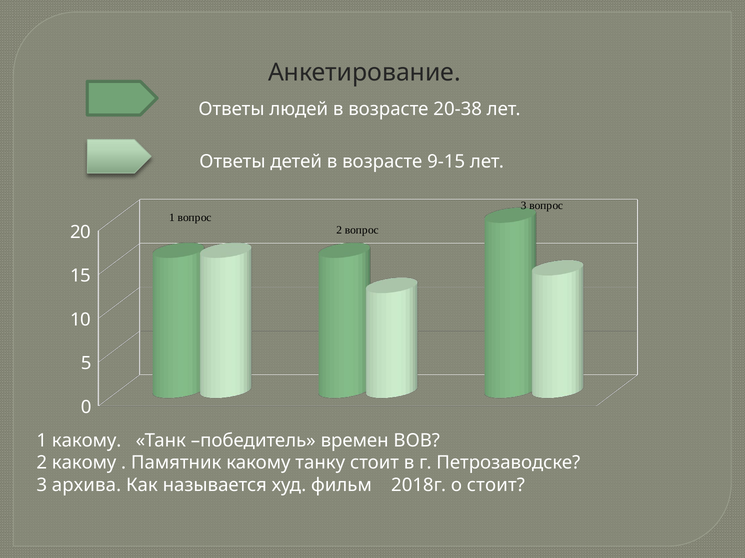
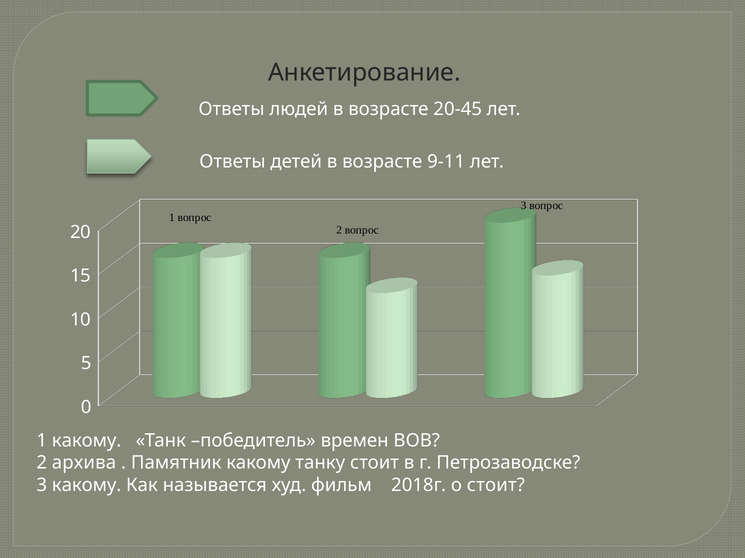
20-38: 20-38 -> 20-45
9-15: 9-15 -> 9-11
2 какому: какому -> архива
3 архива: архива -> какому
